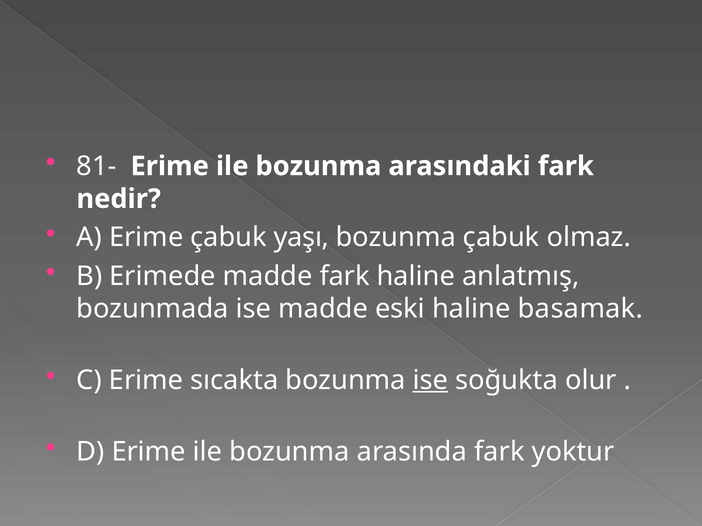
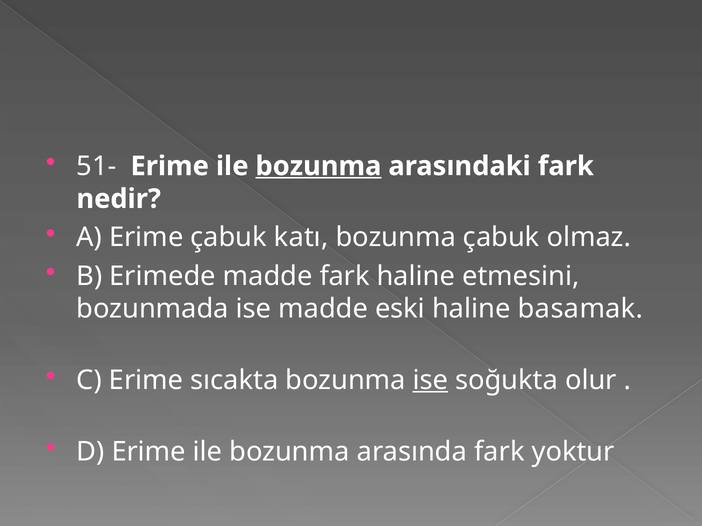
81-: 81- -> 51-
bozunma at (318, 166) underline: none -> present
yaşı: yaşı -> katı
anlatmış: anlatmış -> etmesini
